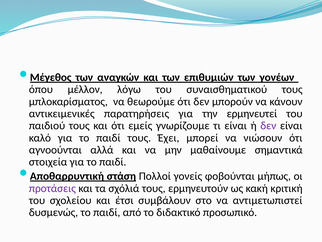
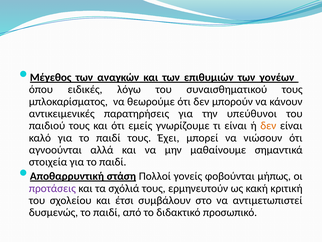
μέλλον: μέλλον -> ειδικές
ερμηνευτεί: ερμηνευτεί -> υπεύθυνοι
δεν at (268, 126) colour: purple -> orange
